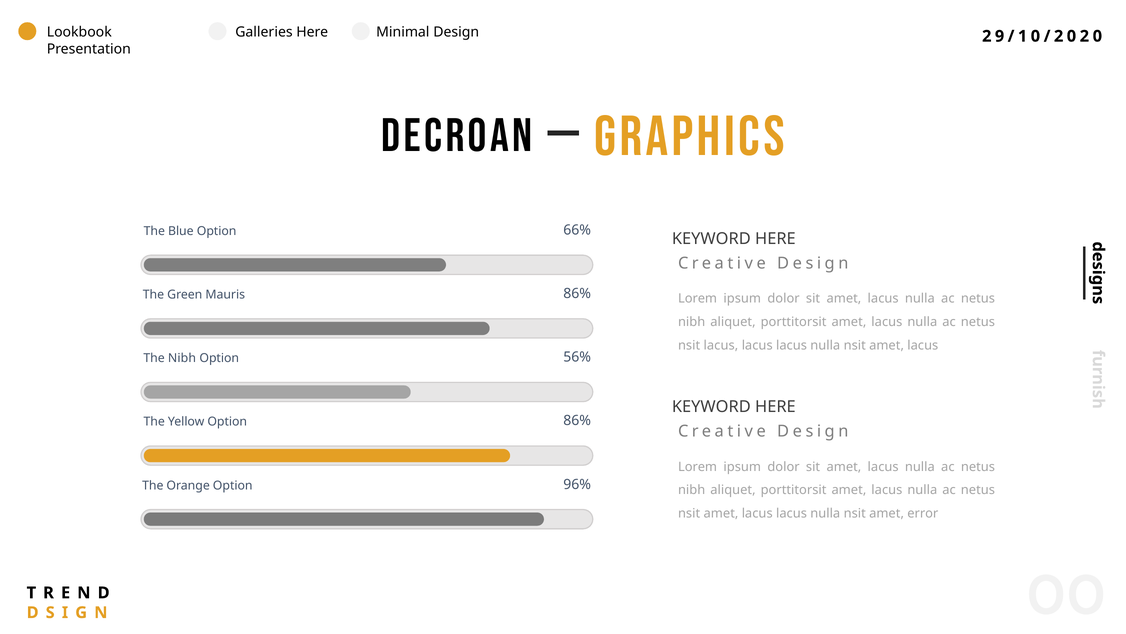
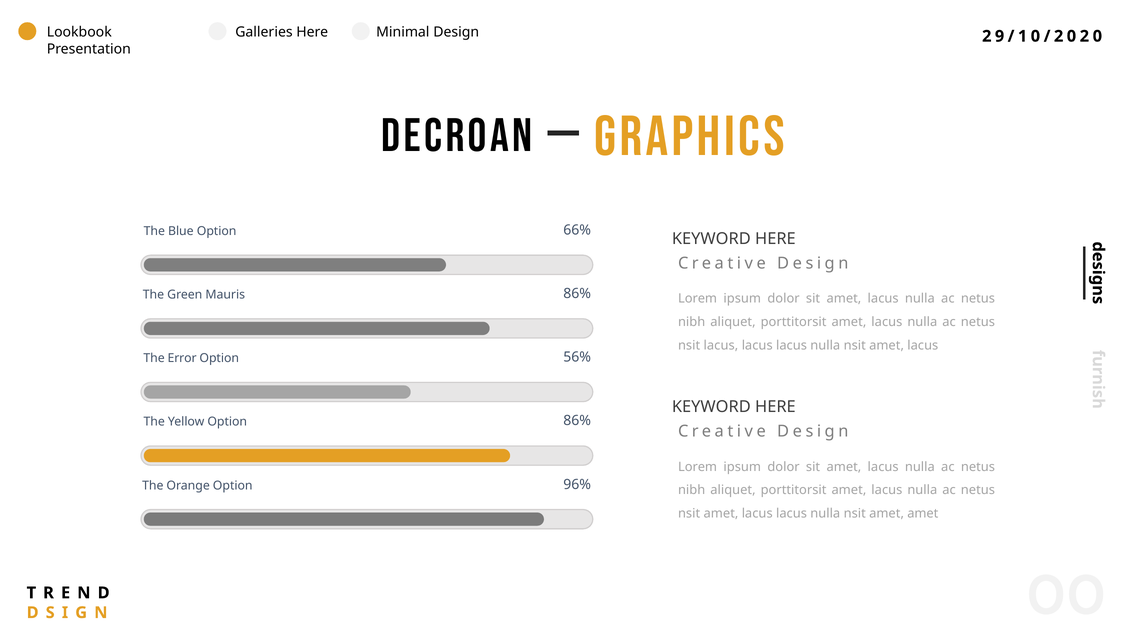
The Nibh: Nibh -> Error
amet error: error -> amet
